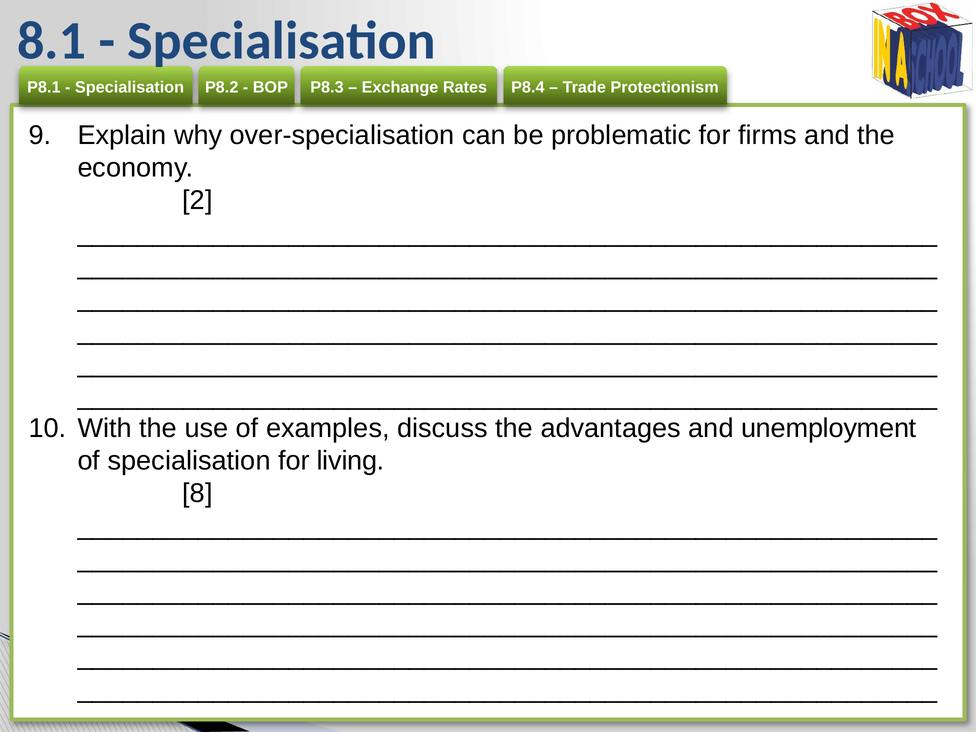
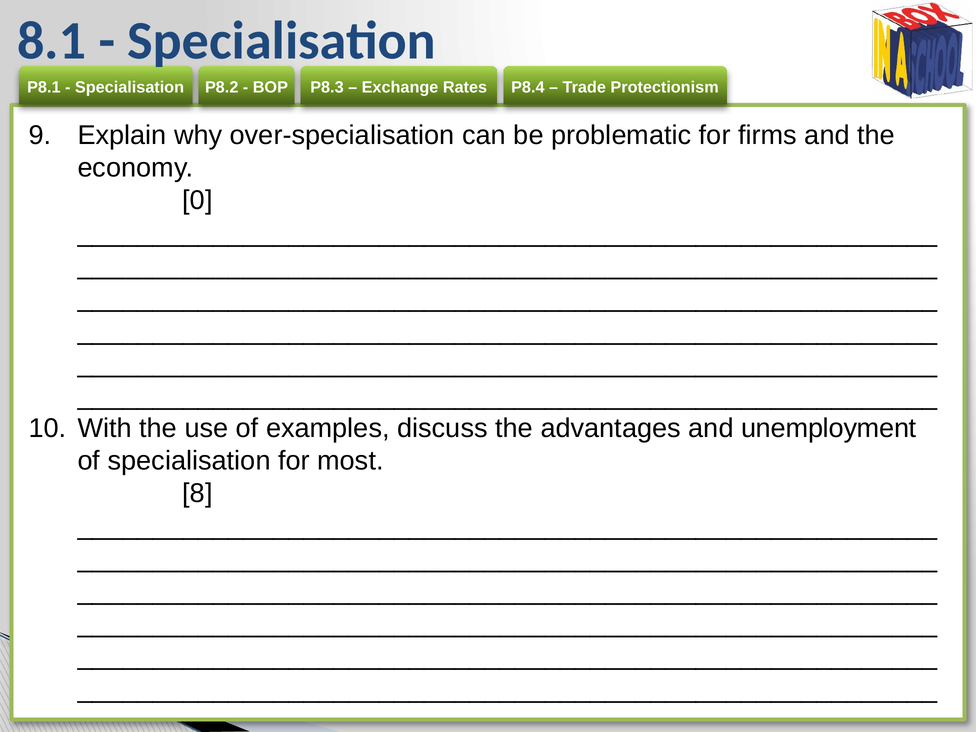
2: 2 -> 0
living: living -> most
